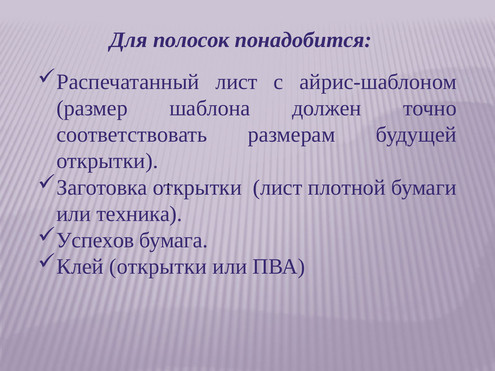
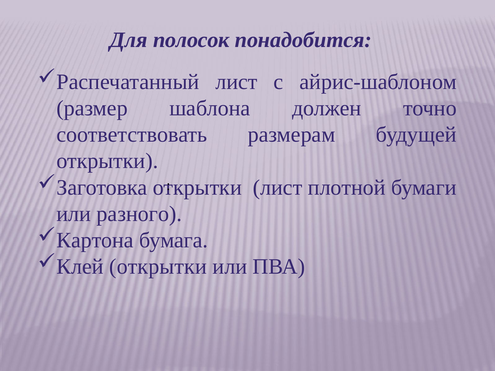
техника: техника -> разного
Успехов: Успехов -> Картона
